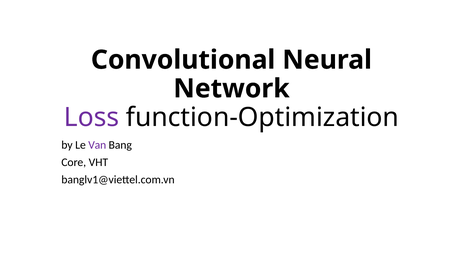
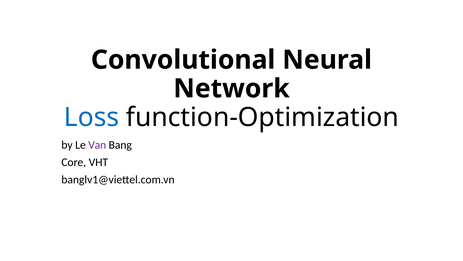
Loss colour: purple -> blue
